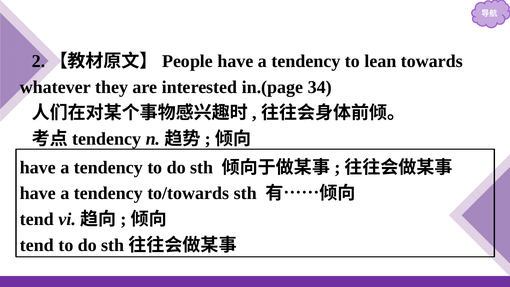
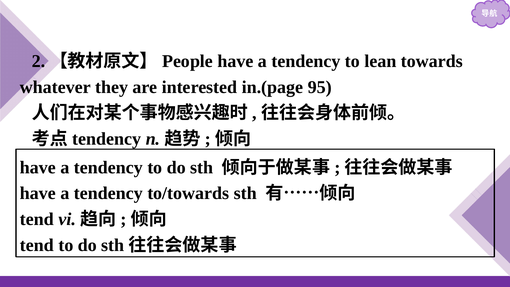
34: 34 -> 95
